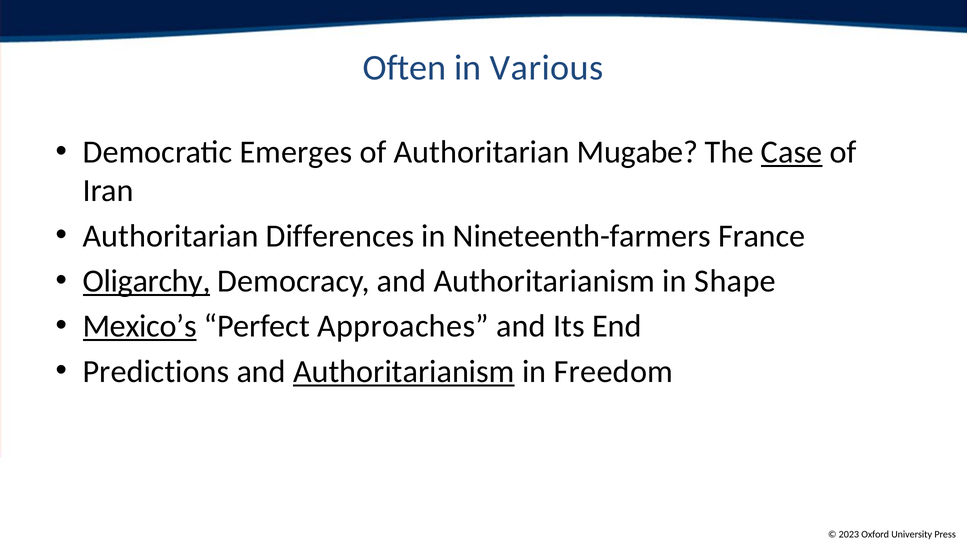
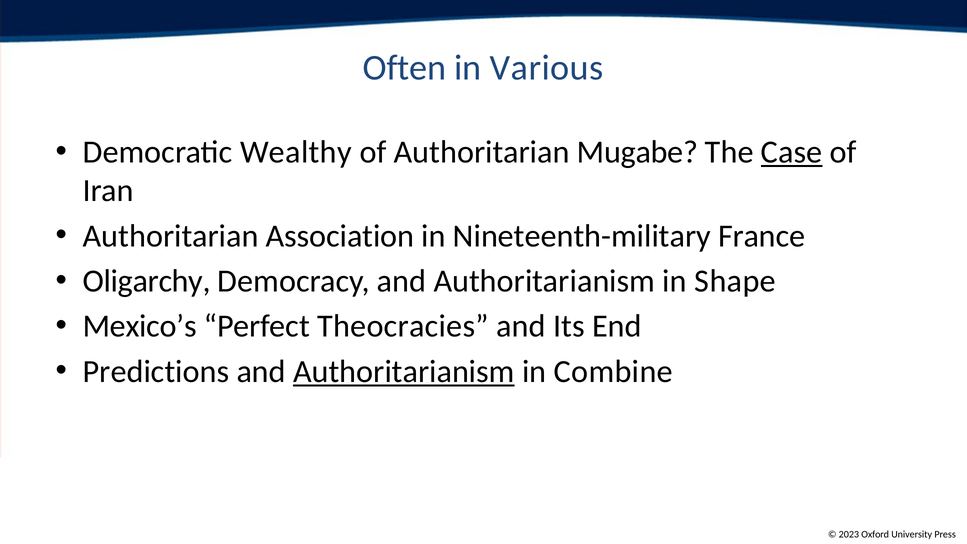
Emerges: Emerges -> Wealthy
Differences: Differences -> Association
Nineteenth-farmers: Nineteenth-farmers -> Nineteenth-military
Oligarchy underline: present -> none
Mexico’s underline: present -> none
Approaches: Approaches -> Theocracies
Freedom: Freedom -> Combine
